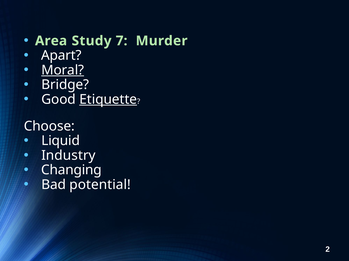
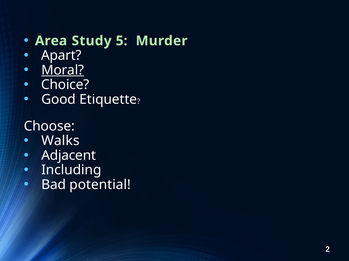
7: 7 -> 5
Bridge: Bridge -> Choice
Etiquette underline: present -> none
Liquid: Liquid -> Walks
Industry: Industry -> Adjacent
Changing: Changing -> Including
